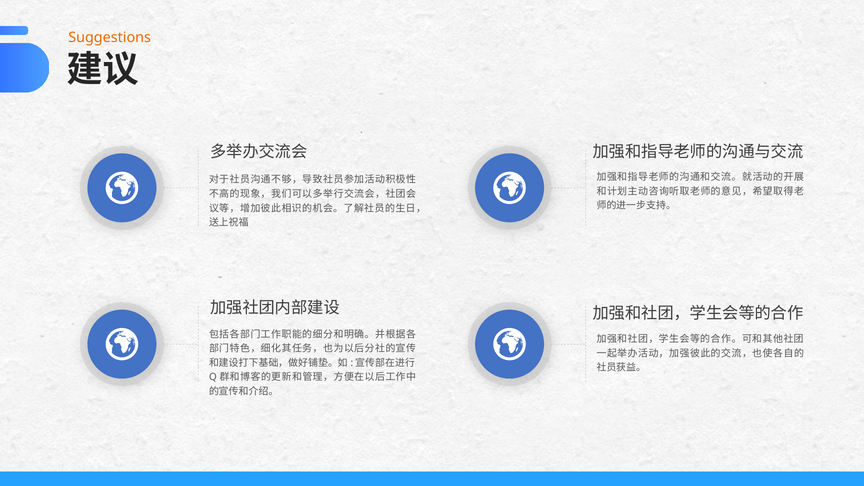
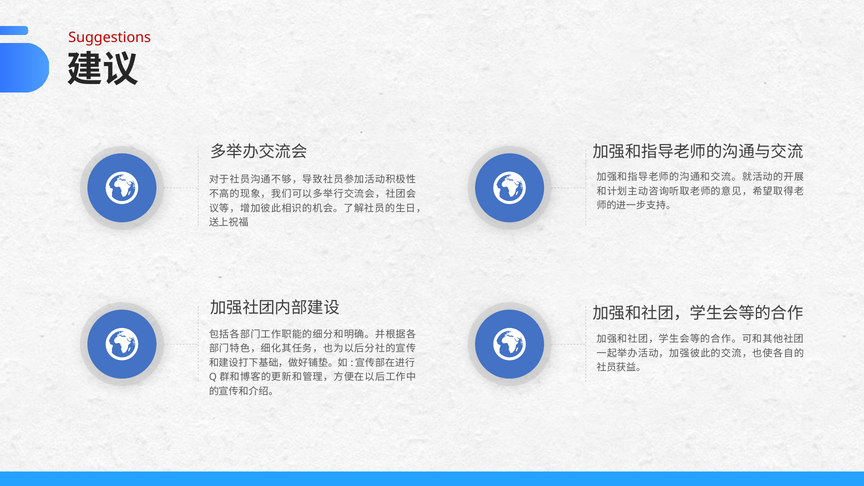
Suggestions colour: orange -> red
